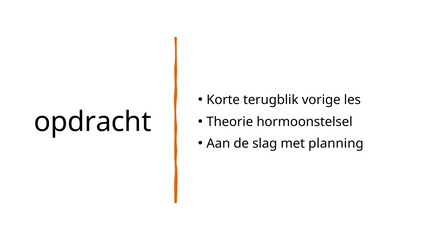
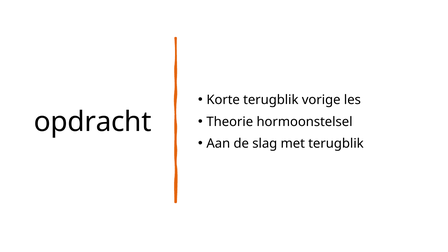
met planning: planning -> terugblik
